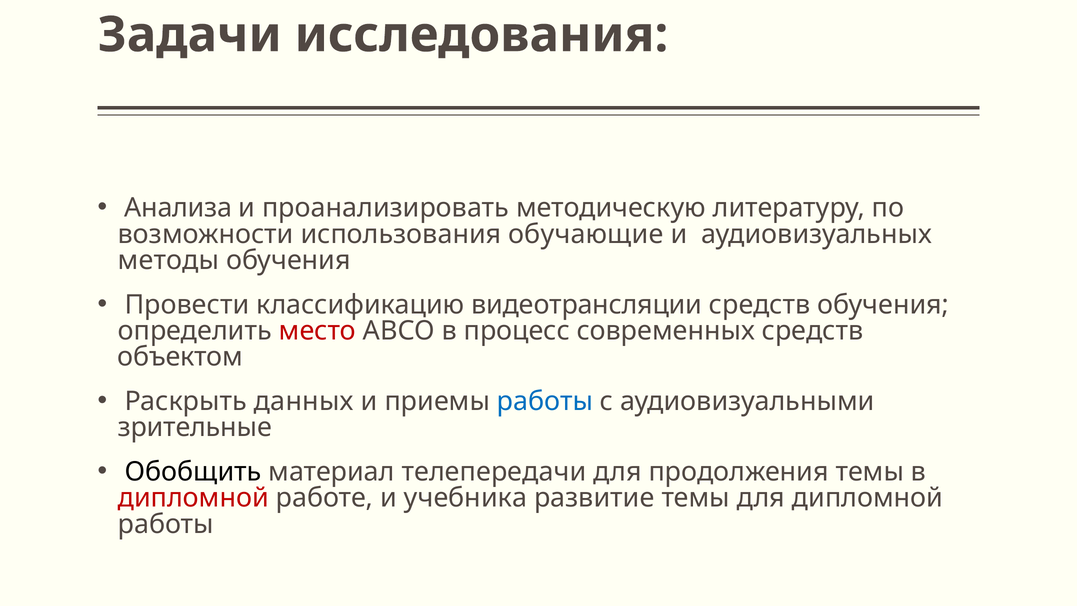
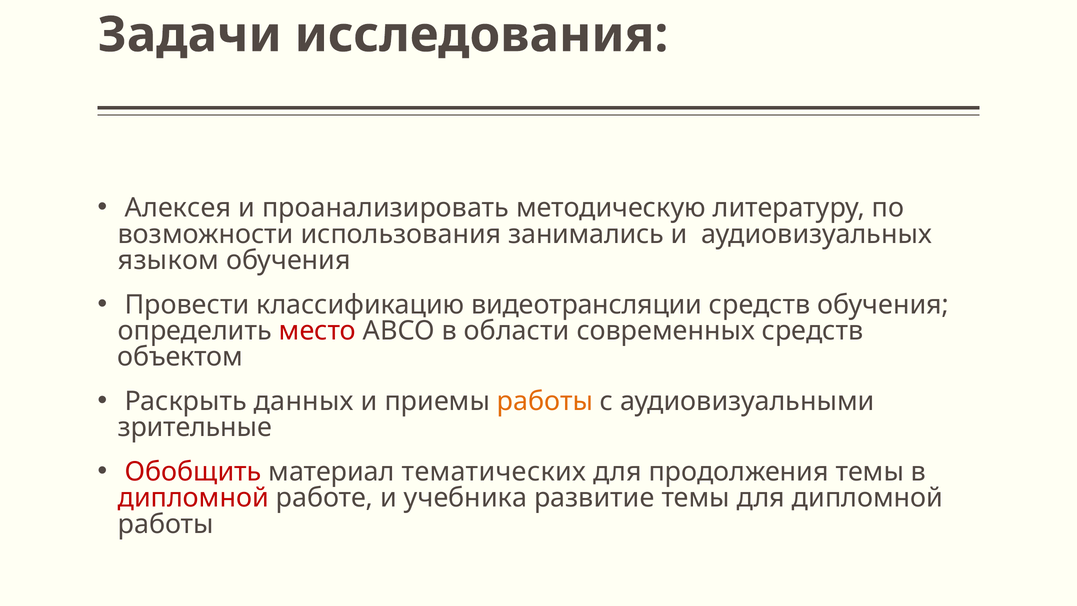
Анализа: Анализа -> Алексея
обучающие: обучающие -> занимались
методы: методы -> языком
процесс: процесс -> области
работы at (545, 401) colour: blue -> orange
Обобщить colour: black -> red
телепередачи: телепередачи -> тематических
